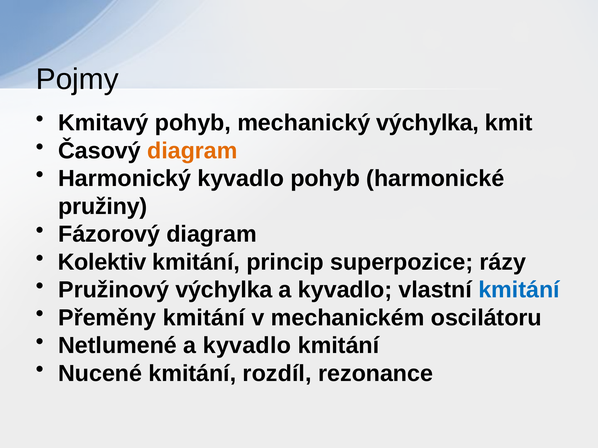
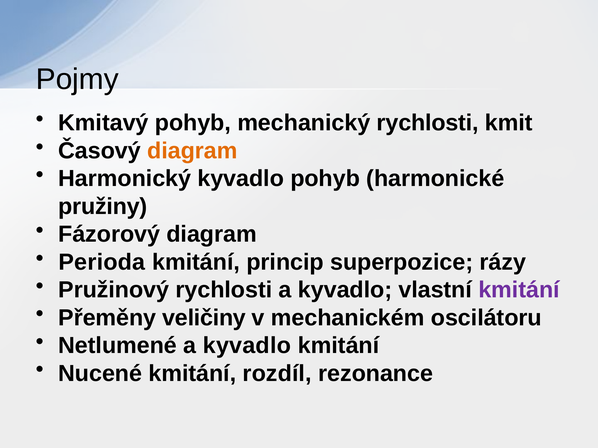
mechanický výchylka: výchylka -> rychlosti
Kolektiv: Kolektiv -> Perioda
Pružinový výchylka: výchylka -> rychlosti
kmitání at (519, 290) colour: blue -> purple
Přeměny kmitání: kmitání -> veličiny
